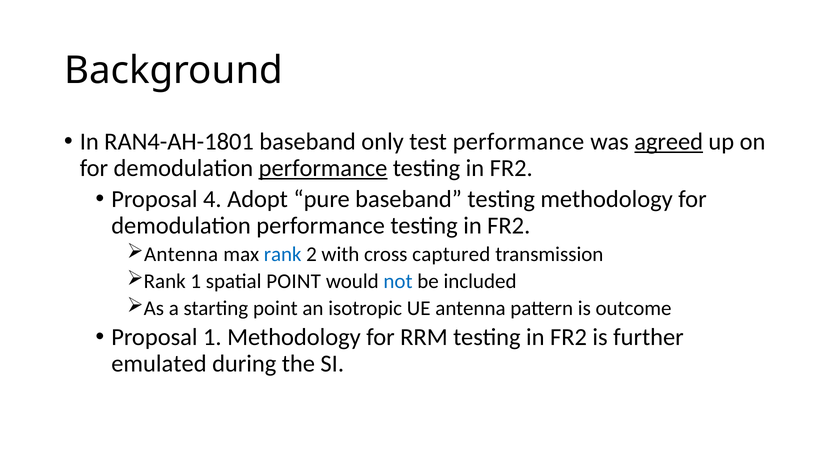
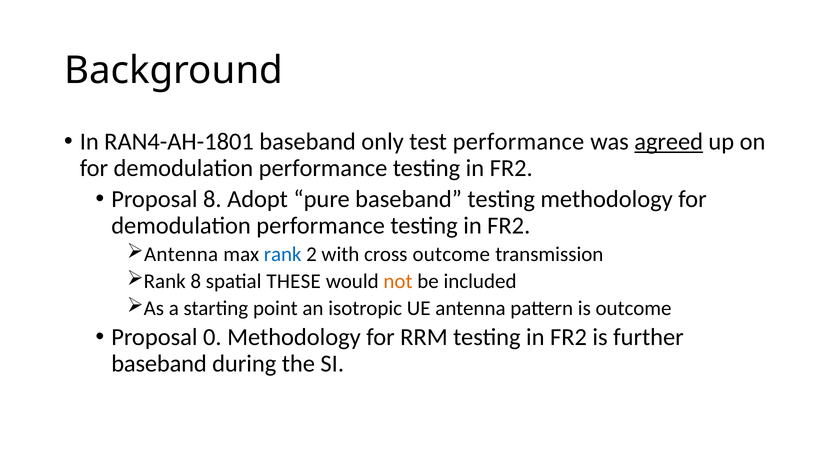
performance at (323, 168) underline: present -> none
Proposal 4: 4 -> 8
cross captured: captured -> outcome
Rank 1: 1 -> 8
spatial POINT: POINT -> THESE
not colour: blue -> orange
Proposal 1: 1 -> 0
emulated at (159, 364): emulated -> baseband
